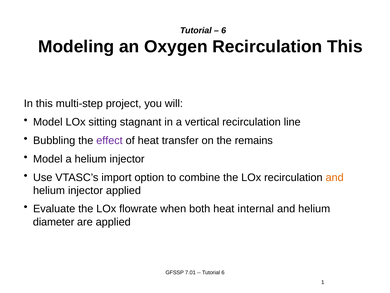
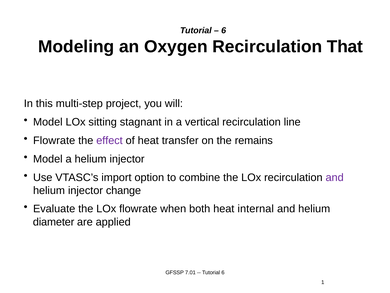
Recirculation This: This -> That
Bubbling at (54, 140): Bubbling -> Flowrate
and at (335, 177) colour: orange -> purple
injector applied: applied -> change
